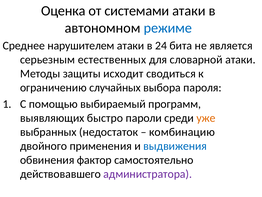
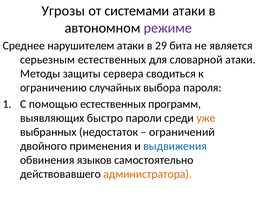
Оценка: Оценка -> Угрозы
режиме colour: blue -> purple
24: 24 -> 29
исходит: исходит -> сервера
помощью выбираемый: выбираемый -> естественных
комбинацию: комбинацию -> ограничений
фактор: фактор -> языков
администратора colour: purple -> orange
